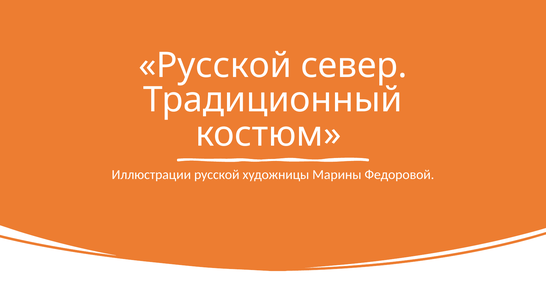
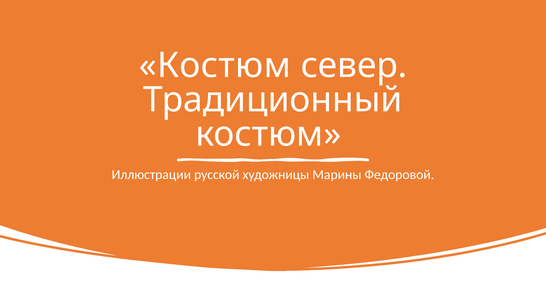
Русской at (215, 66): Русской -> Костюм
